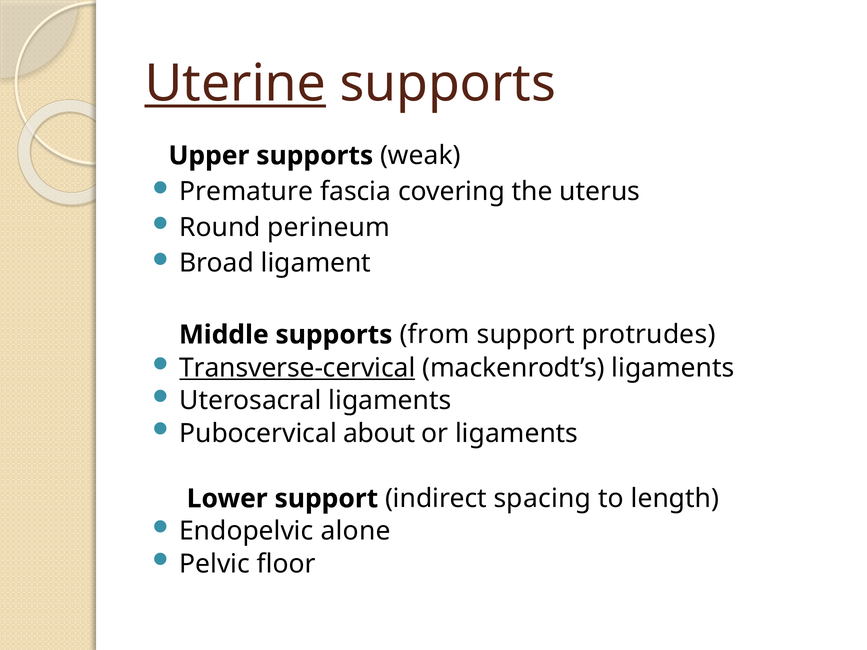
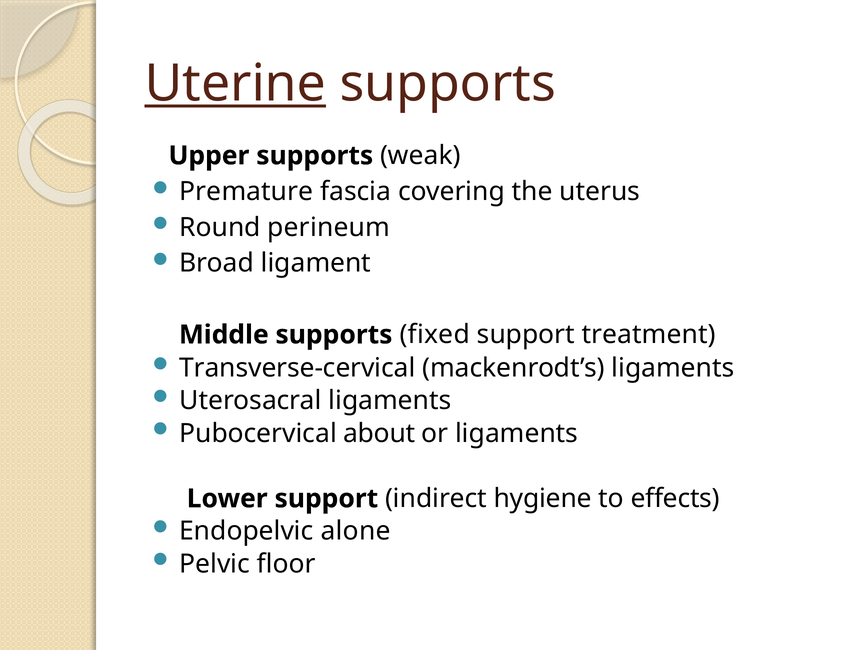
from: from -> fixed
protrudes: protrudes -> treatment
Transverse-cervical underline: present -> none
spacing: spacing -> hygiene
length: length -> effects
